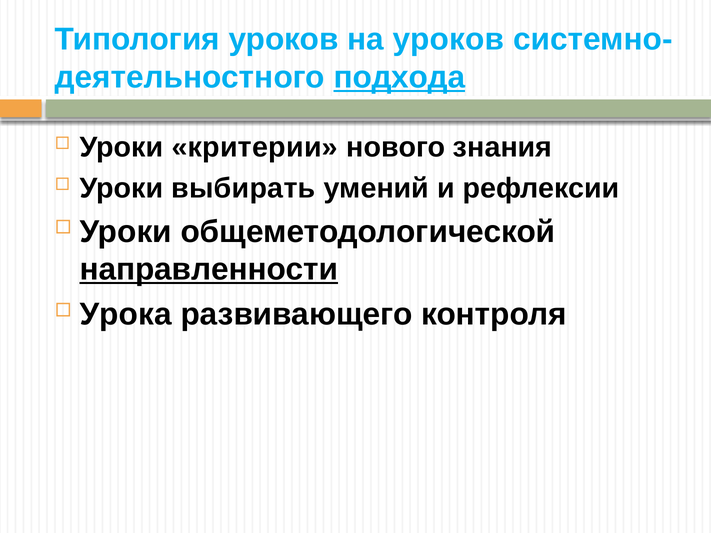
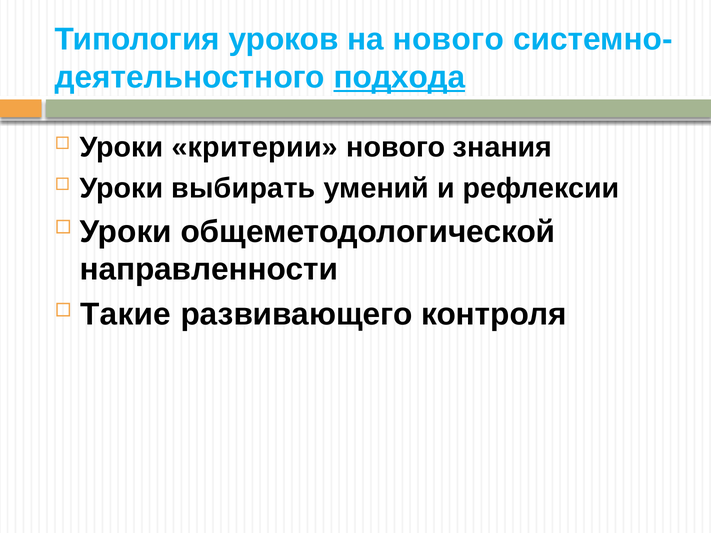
на уроков: уроков -> нового
направленности underline: present -> none
Урока: Урока -> Такие
